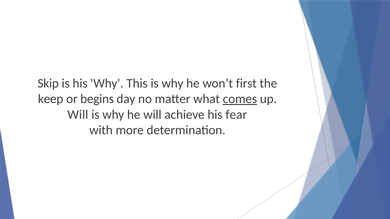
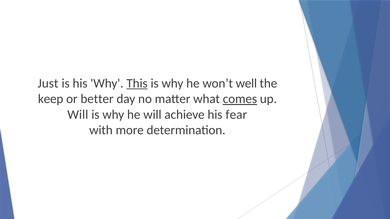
Skip: Skip -> Just
This underline: none -> present
first: first -> well
begins: begins -> better
